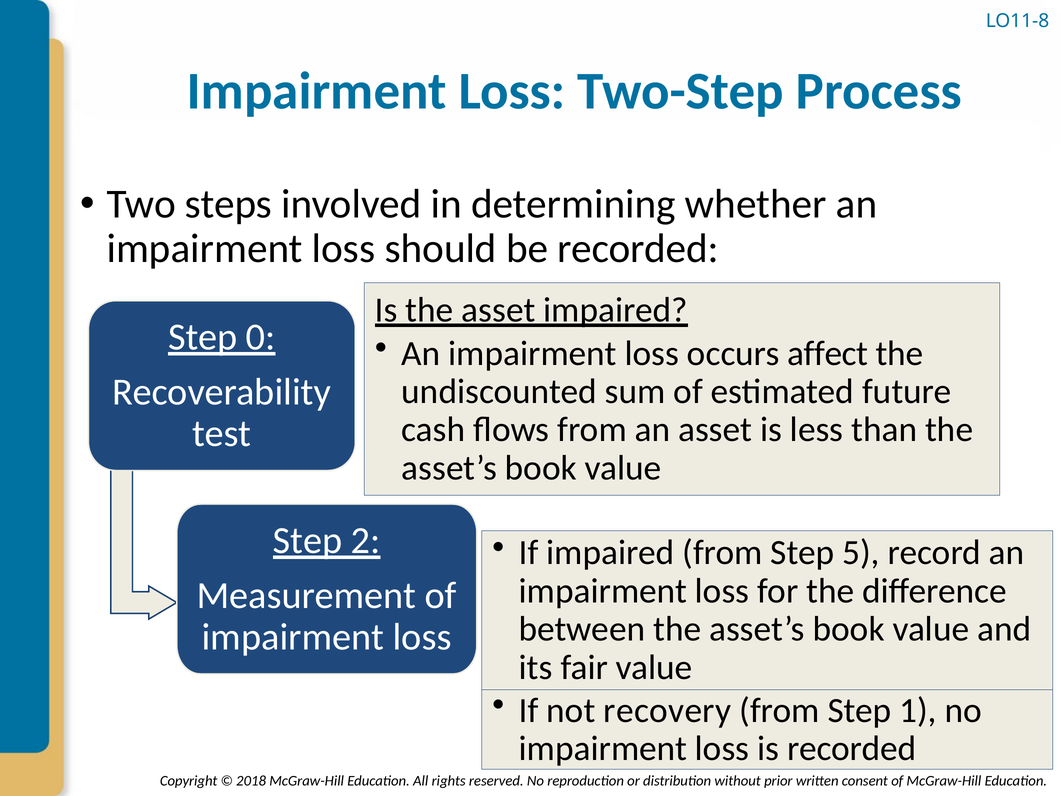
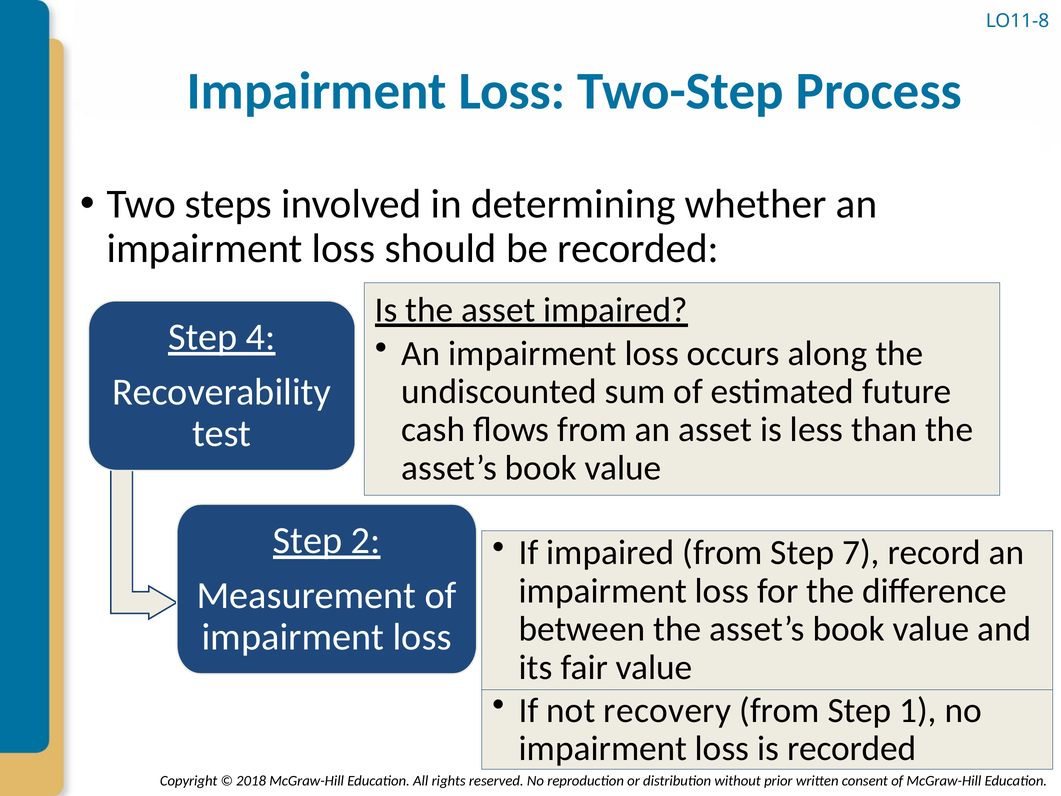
0: 0 -> 4
affect: affect -> along
5: 5 -> 7
